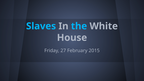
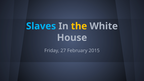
the colour: light blue -> yellow
